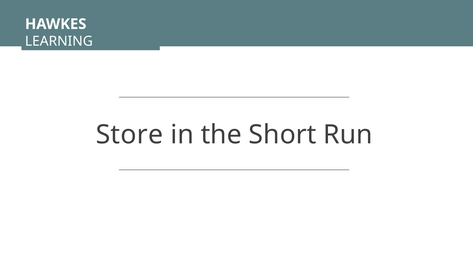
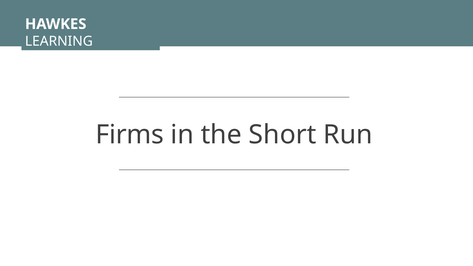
Store: Store -> Firms
